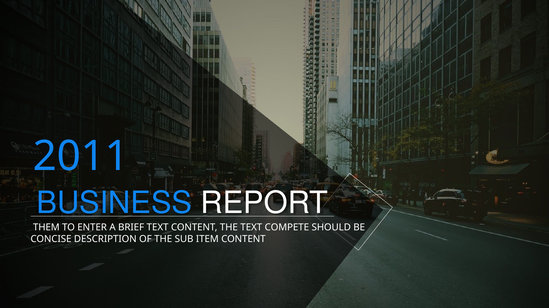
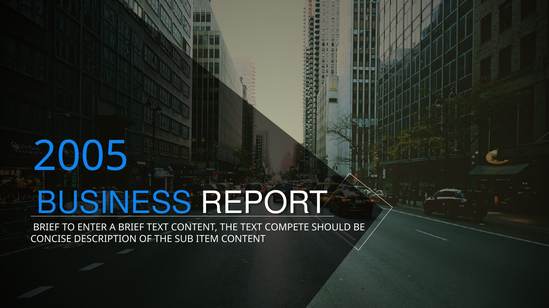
2011: 2011 -> 2005
THEM at (46, 227): THEM -> BRIEF
